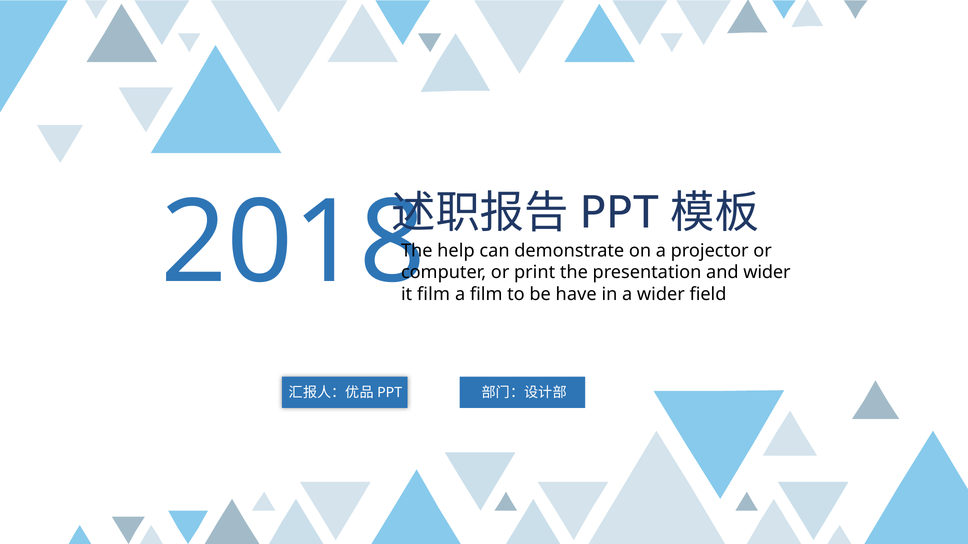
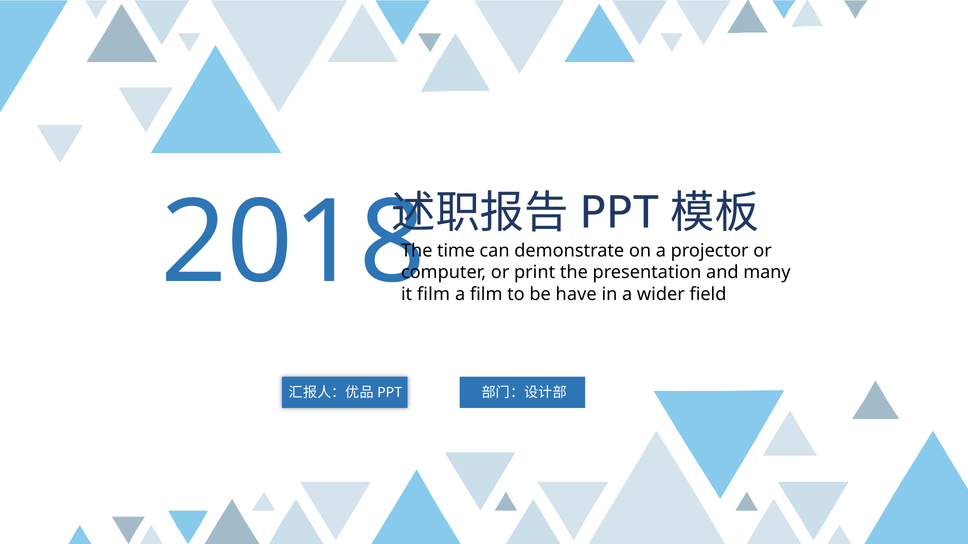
help: help -> time
and wider: wider -> many
